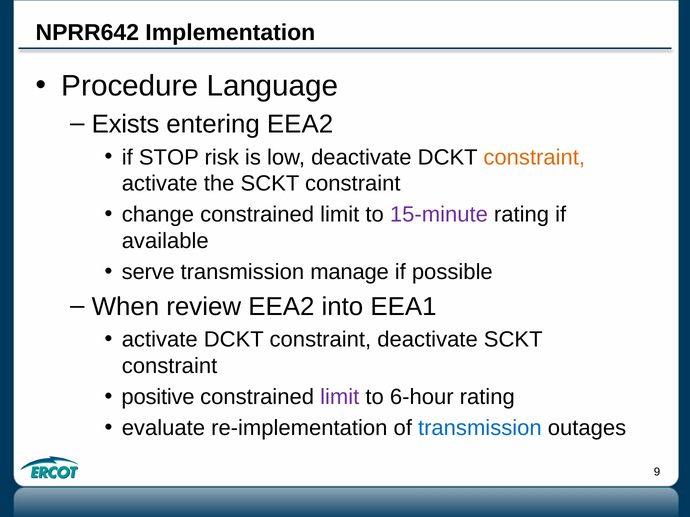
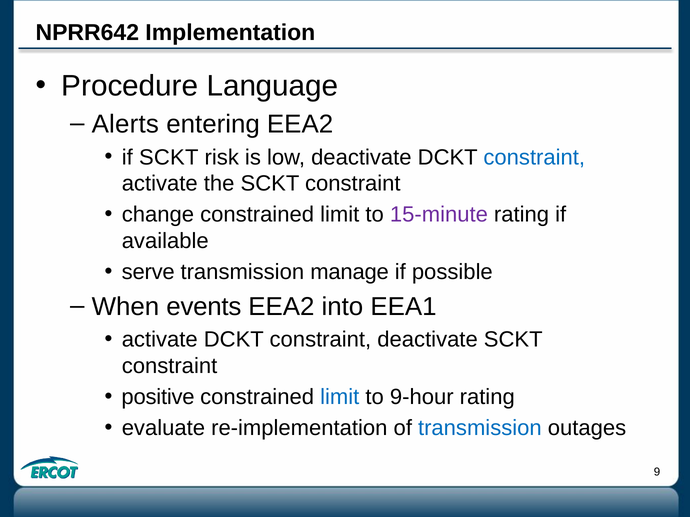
Exists: Exists -> Alerts
if STOP: STOP -> SCKT
constraint at (534, 157) colour: orange -> blue
review: review -> events
limit at (340, 397) colour: purple -> blue
6-hour: 6-hour -> 9-hour
